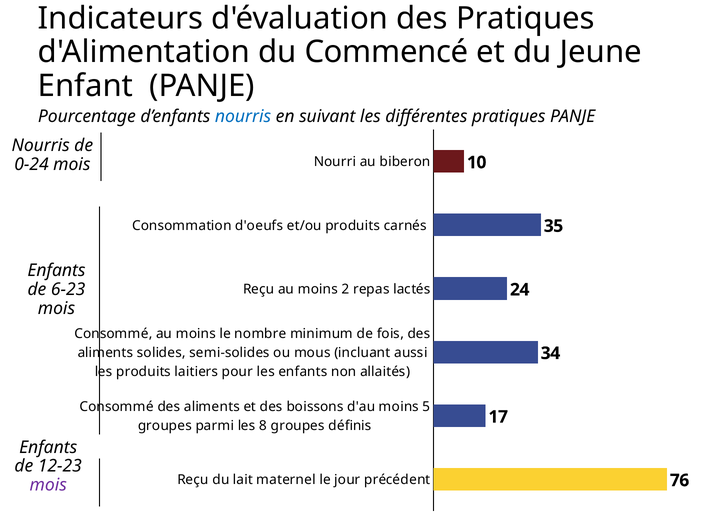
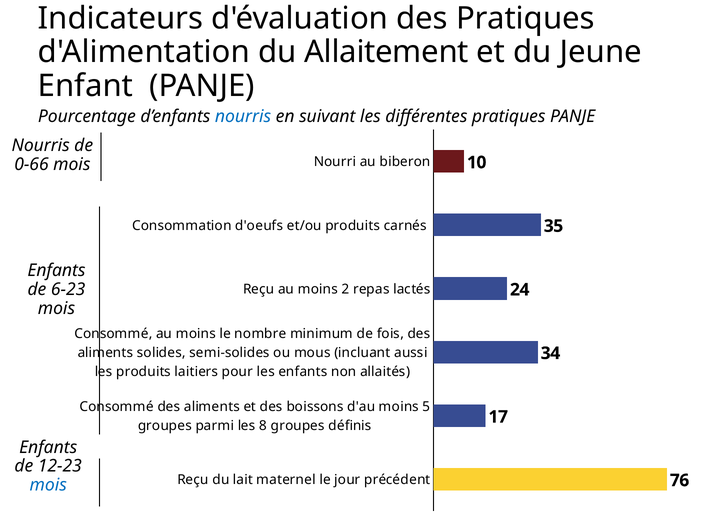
Commencé: Commencé -> Allaitement
0-24: 0-24 -> 0-66
mois at (48, 485) colour: purple -> blue
